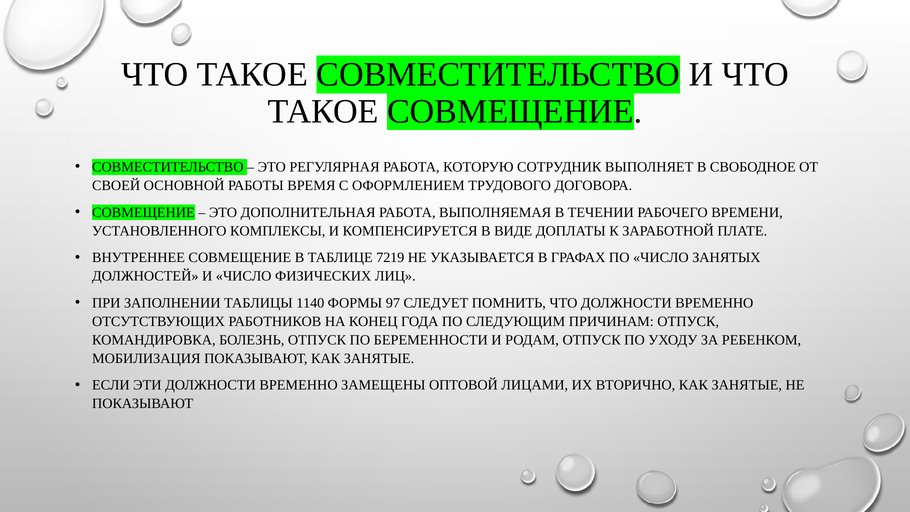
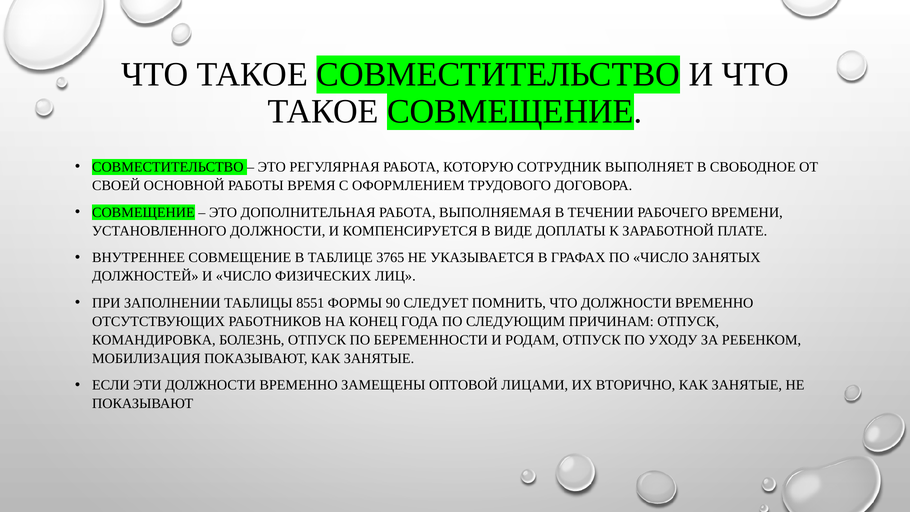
УСТАНОВЛЕННОГО КОМПЛЕКСЫ: КОМПЛЕКСЫ -> ДОЛЖНОСТИ
7219: 7219 -> 3765
1140: 1140 -> 8551
97: 97 -> 90
